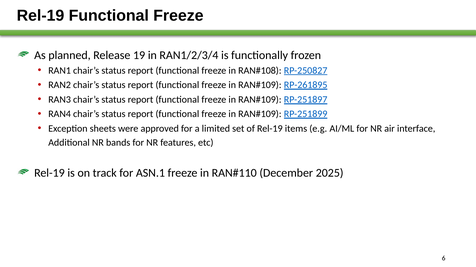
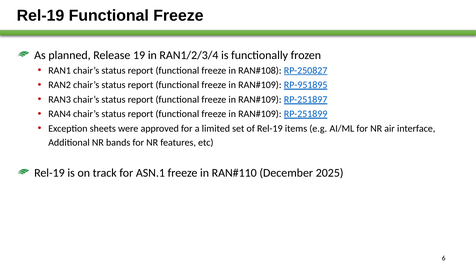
RP-261895: RP-261895 -> RP-951895
